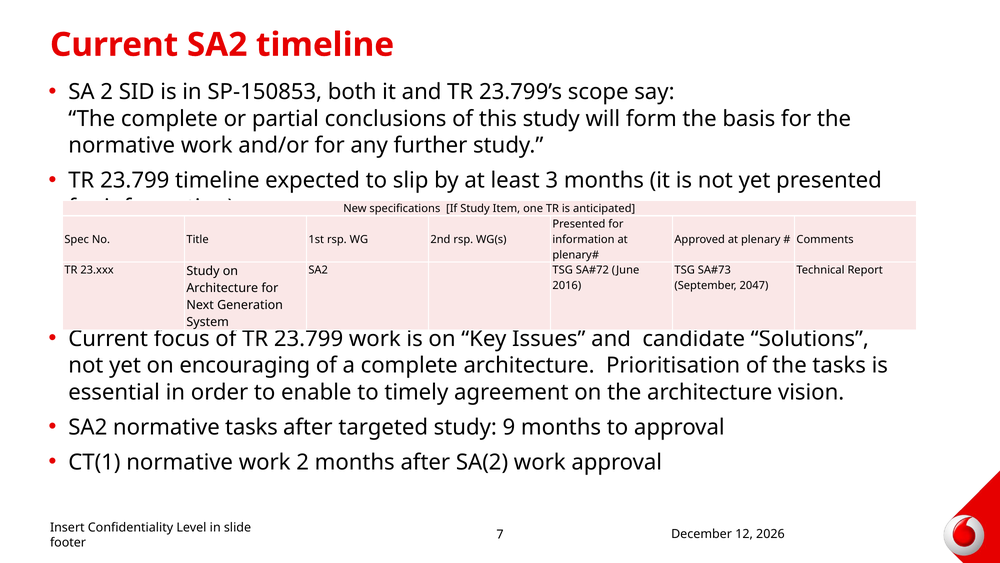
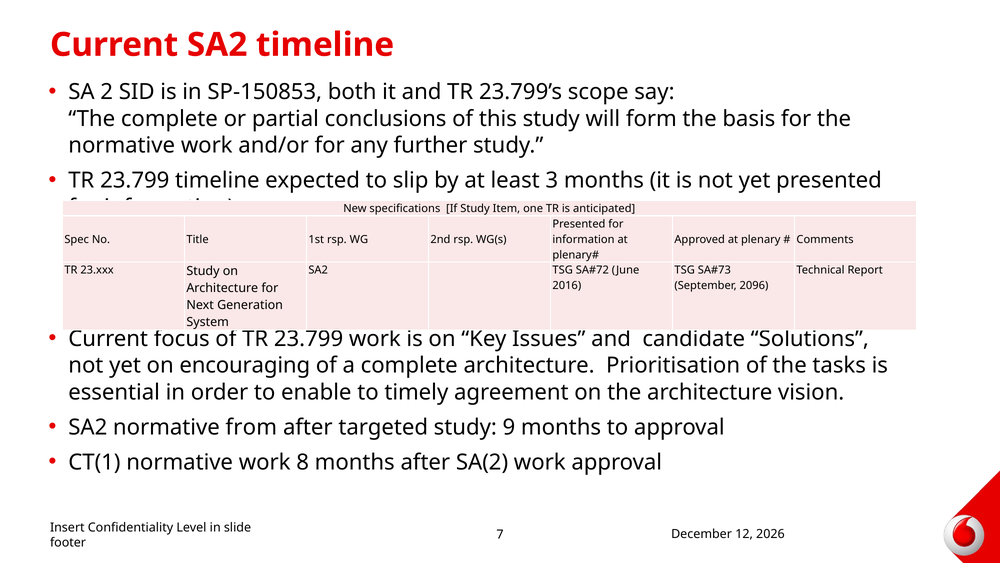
2047: 2047 -> 2096
normative tasks: tasks -> from
work 2: 2 -> 8
